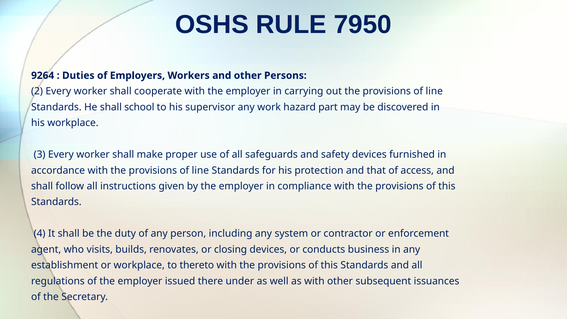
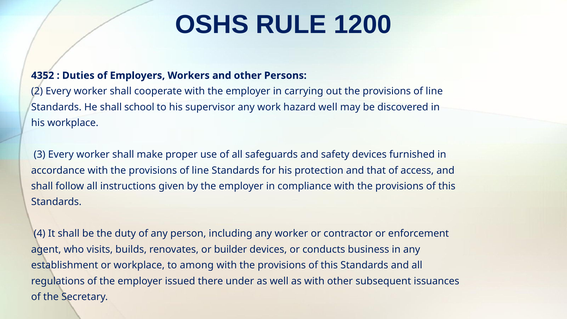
7950: 7950 -> 1200
9264: 9264 -> 4352
hazard part: part -> well
any system: system -> worker
closing: closing -> builder
thereto: thereto -> among
